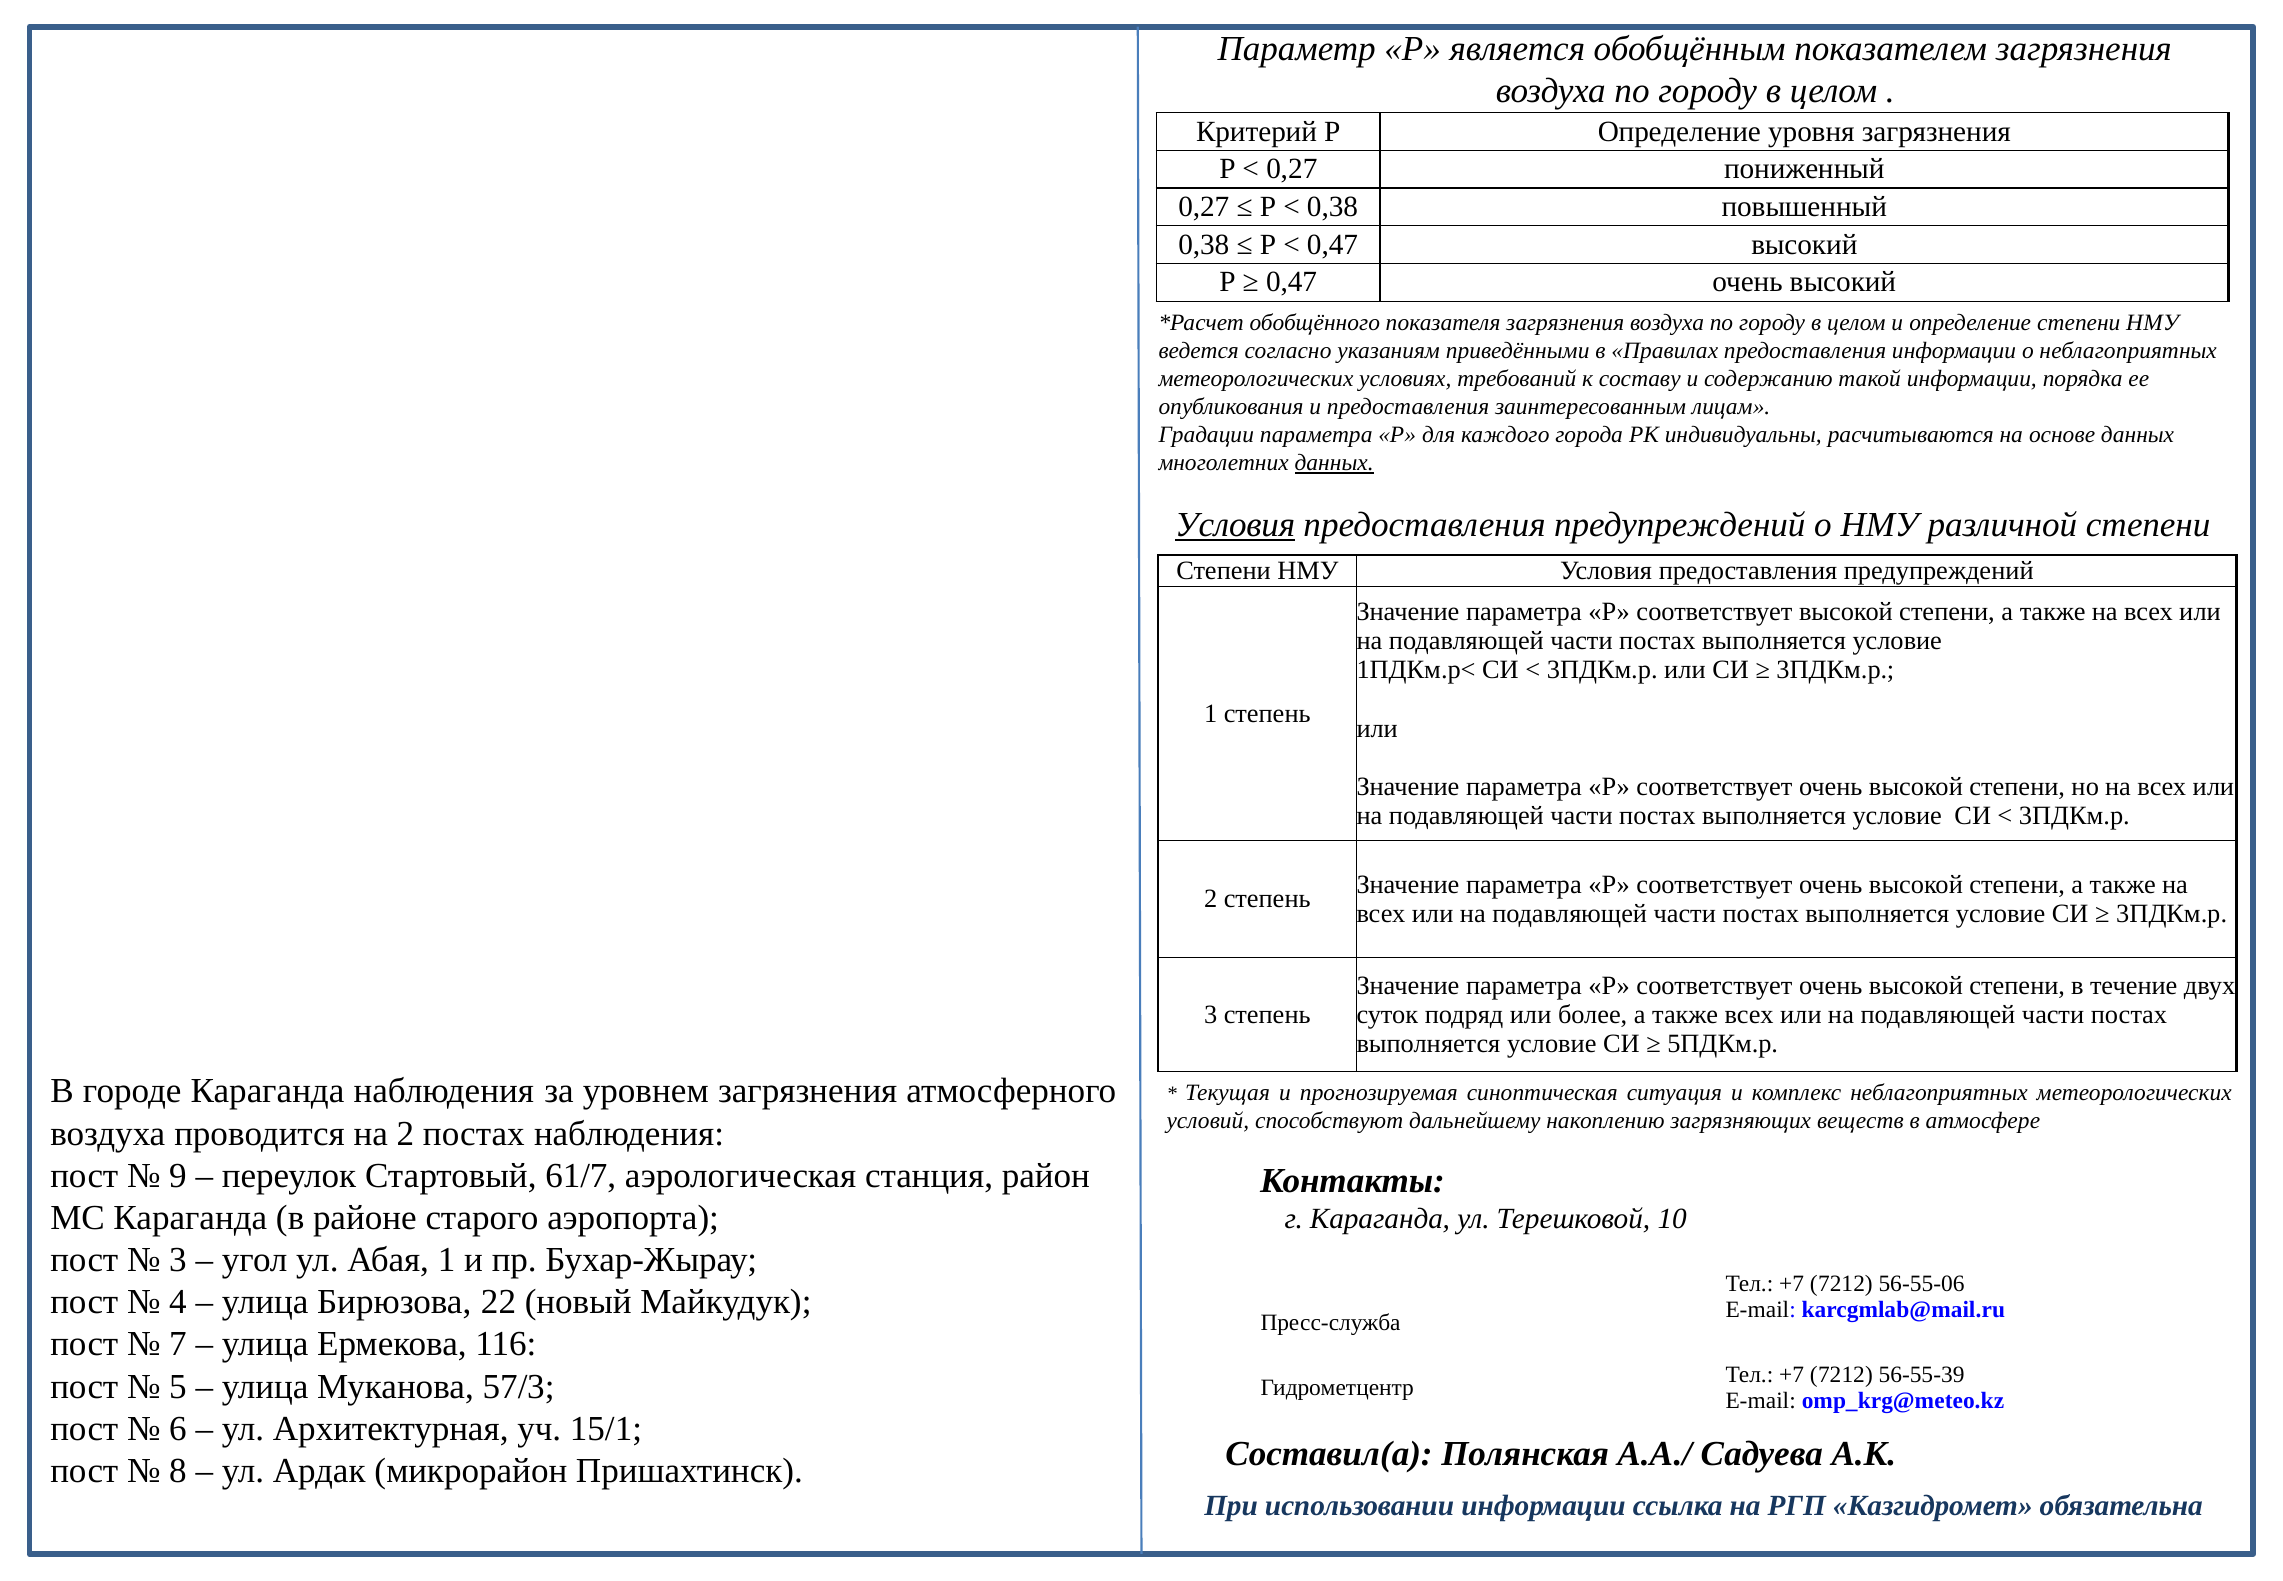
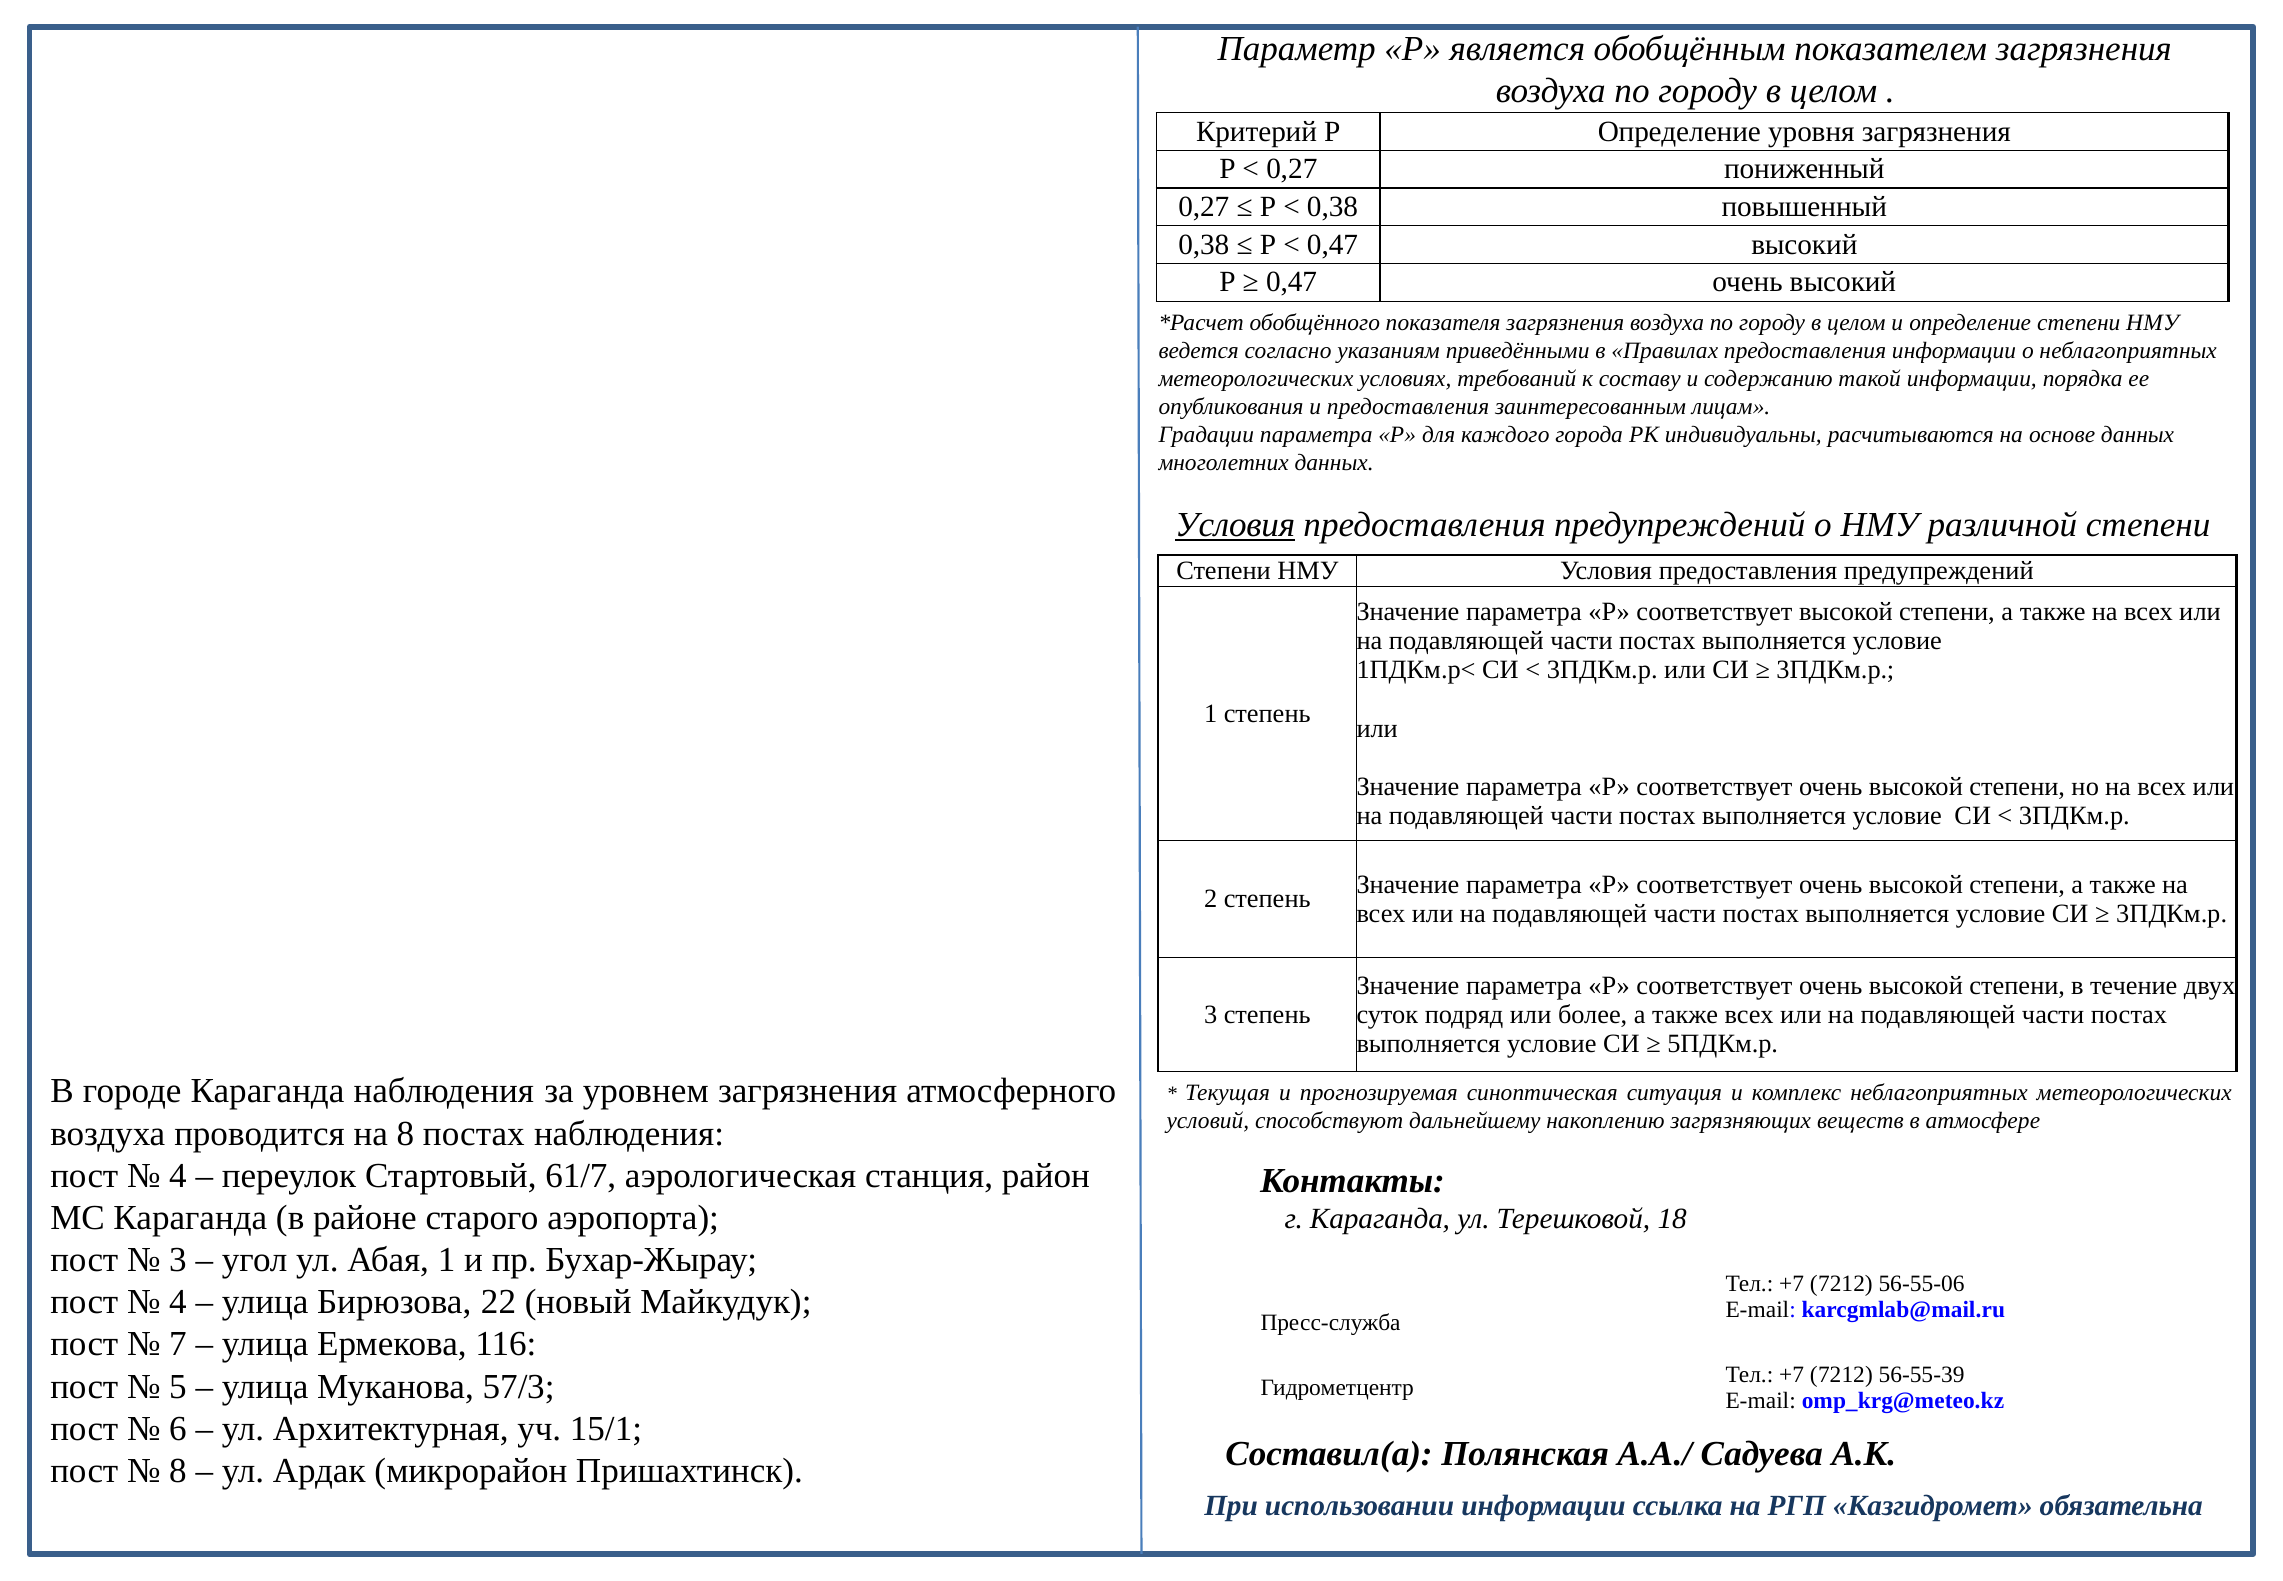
данных at (1334, 463) underline: present -> none
на 2: 2 -> 8
9 at (178, 1175): 9 -> 4
10: 10 -> 18
